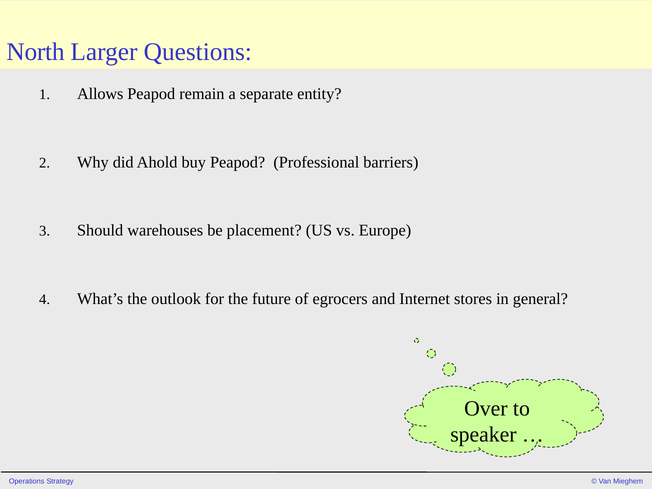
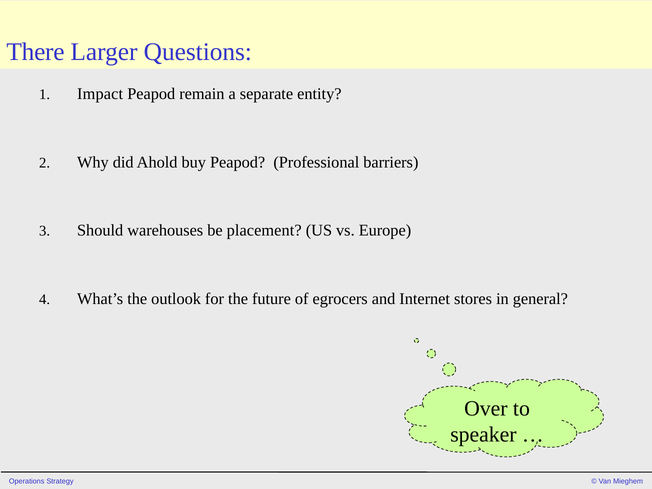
North: North -> There
Allows: Allows -> Impact
